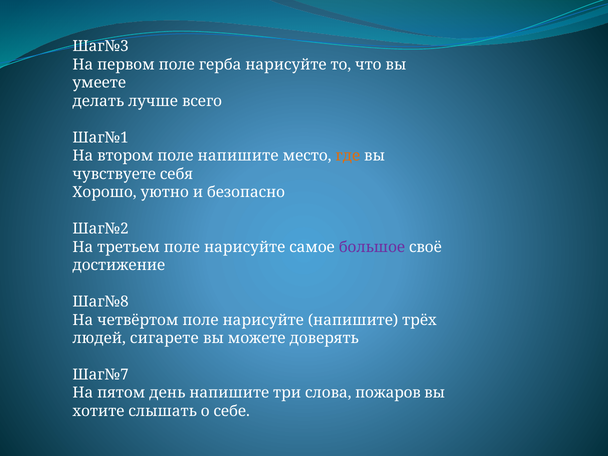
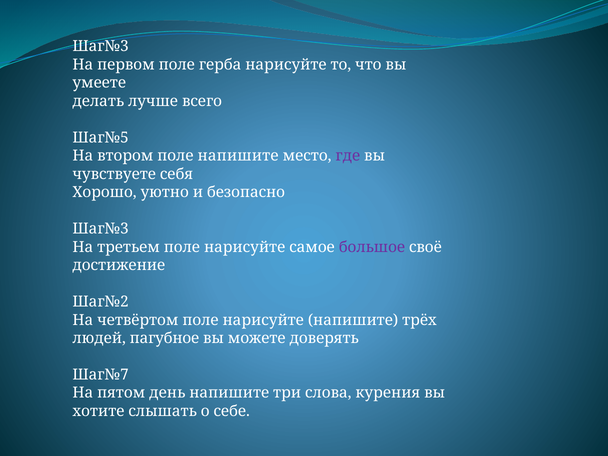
Шаг№1: Шаг№1 -> Шаг№5
где colour: orange -> purple
Шаг№2 at (101, 229): Шаг№2 -> Шаг№3
Шаг№8: Шаг№8 -> Шаг№2
сигарете: сигарете -> пагубное
пожаров: пожаров -> курения
